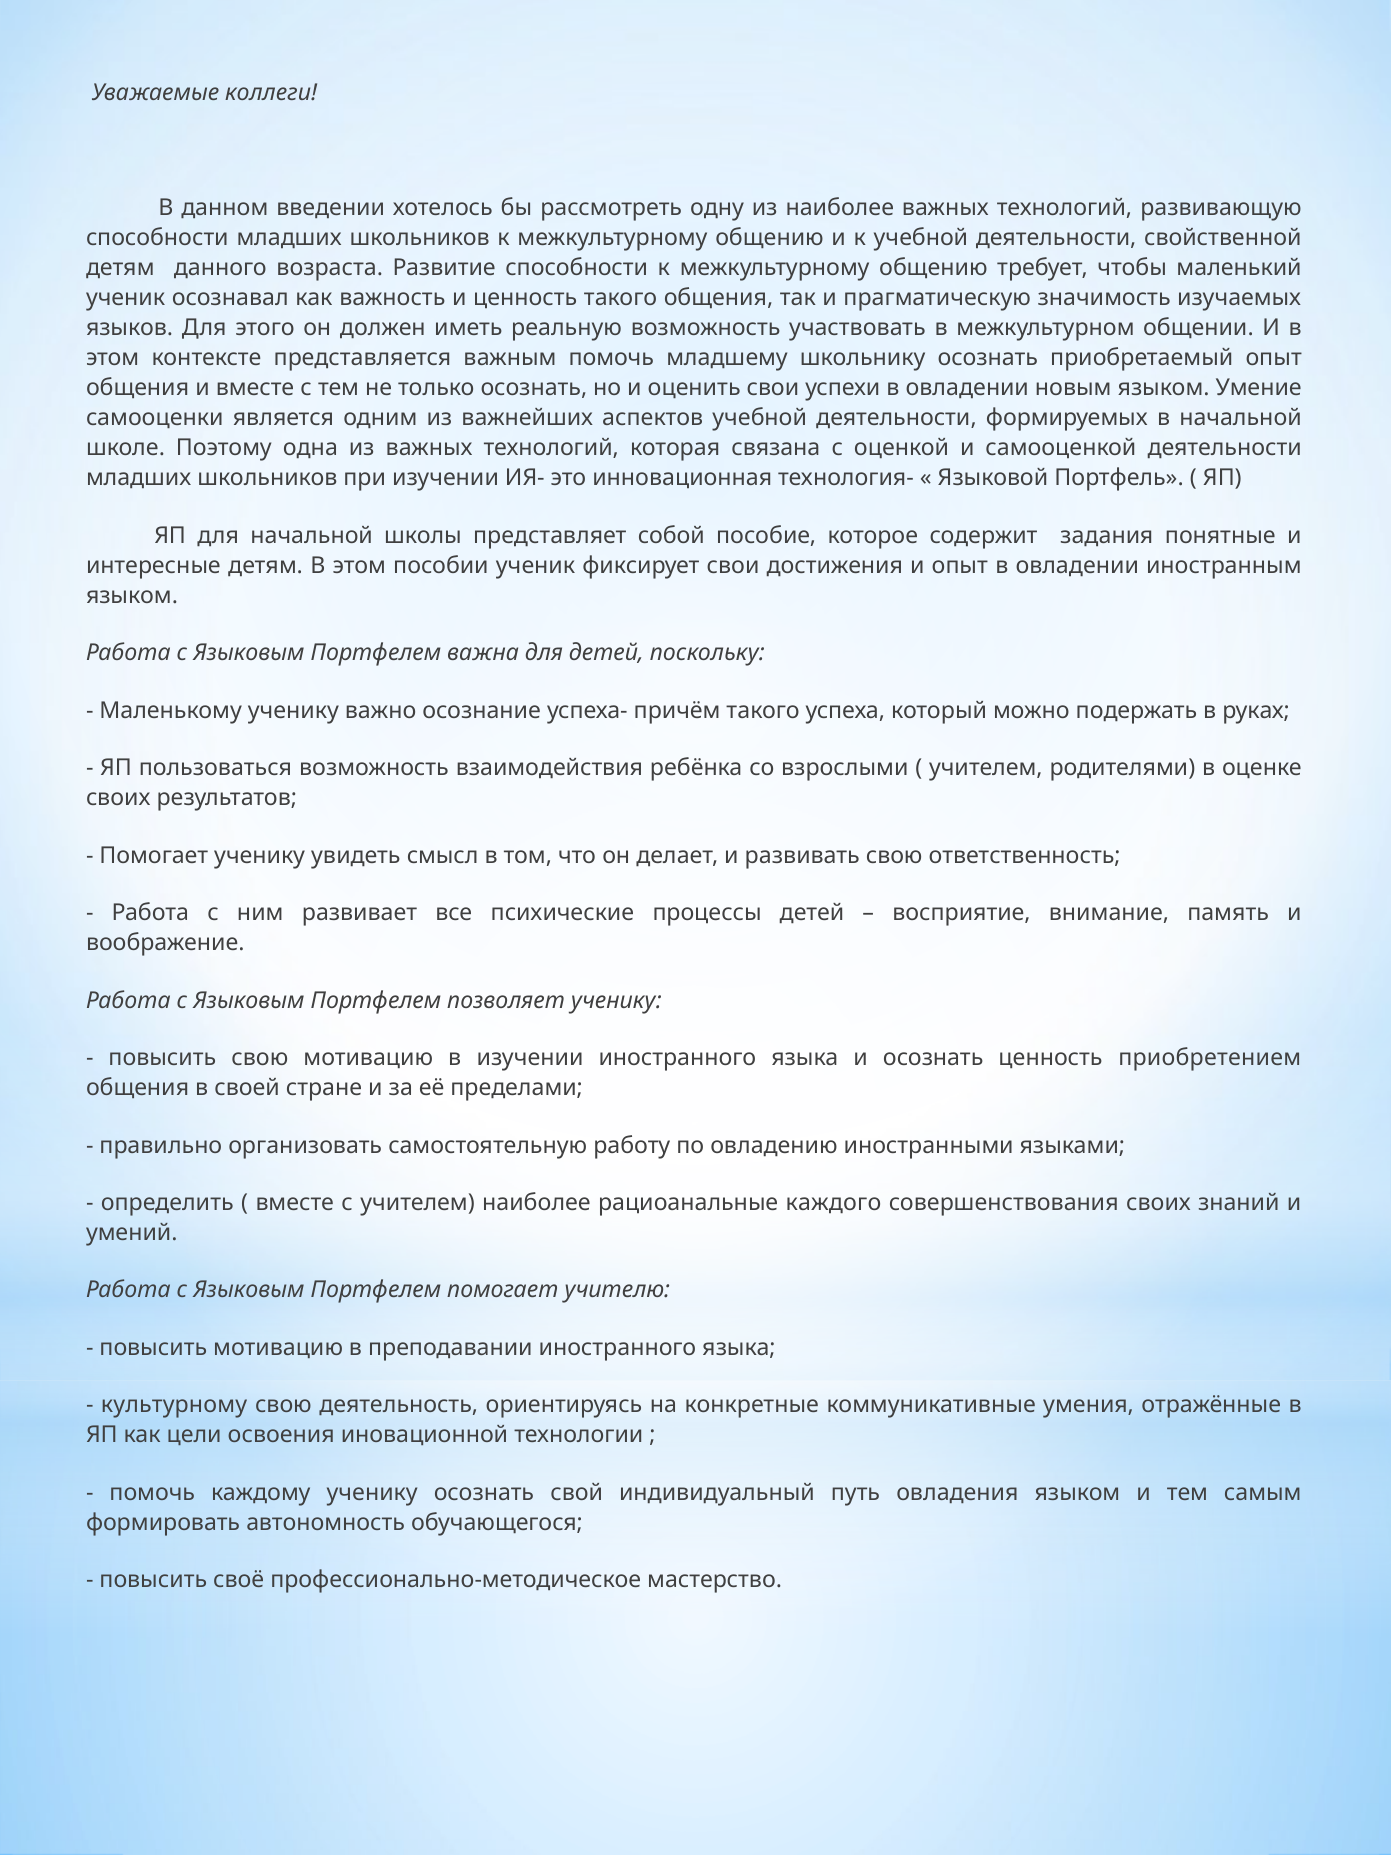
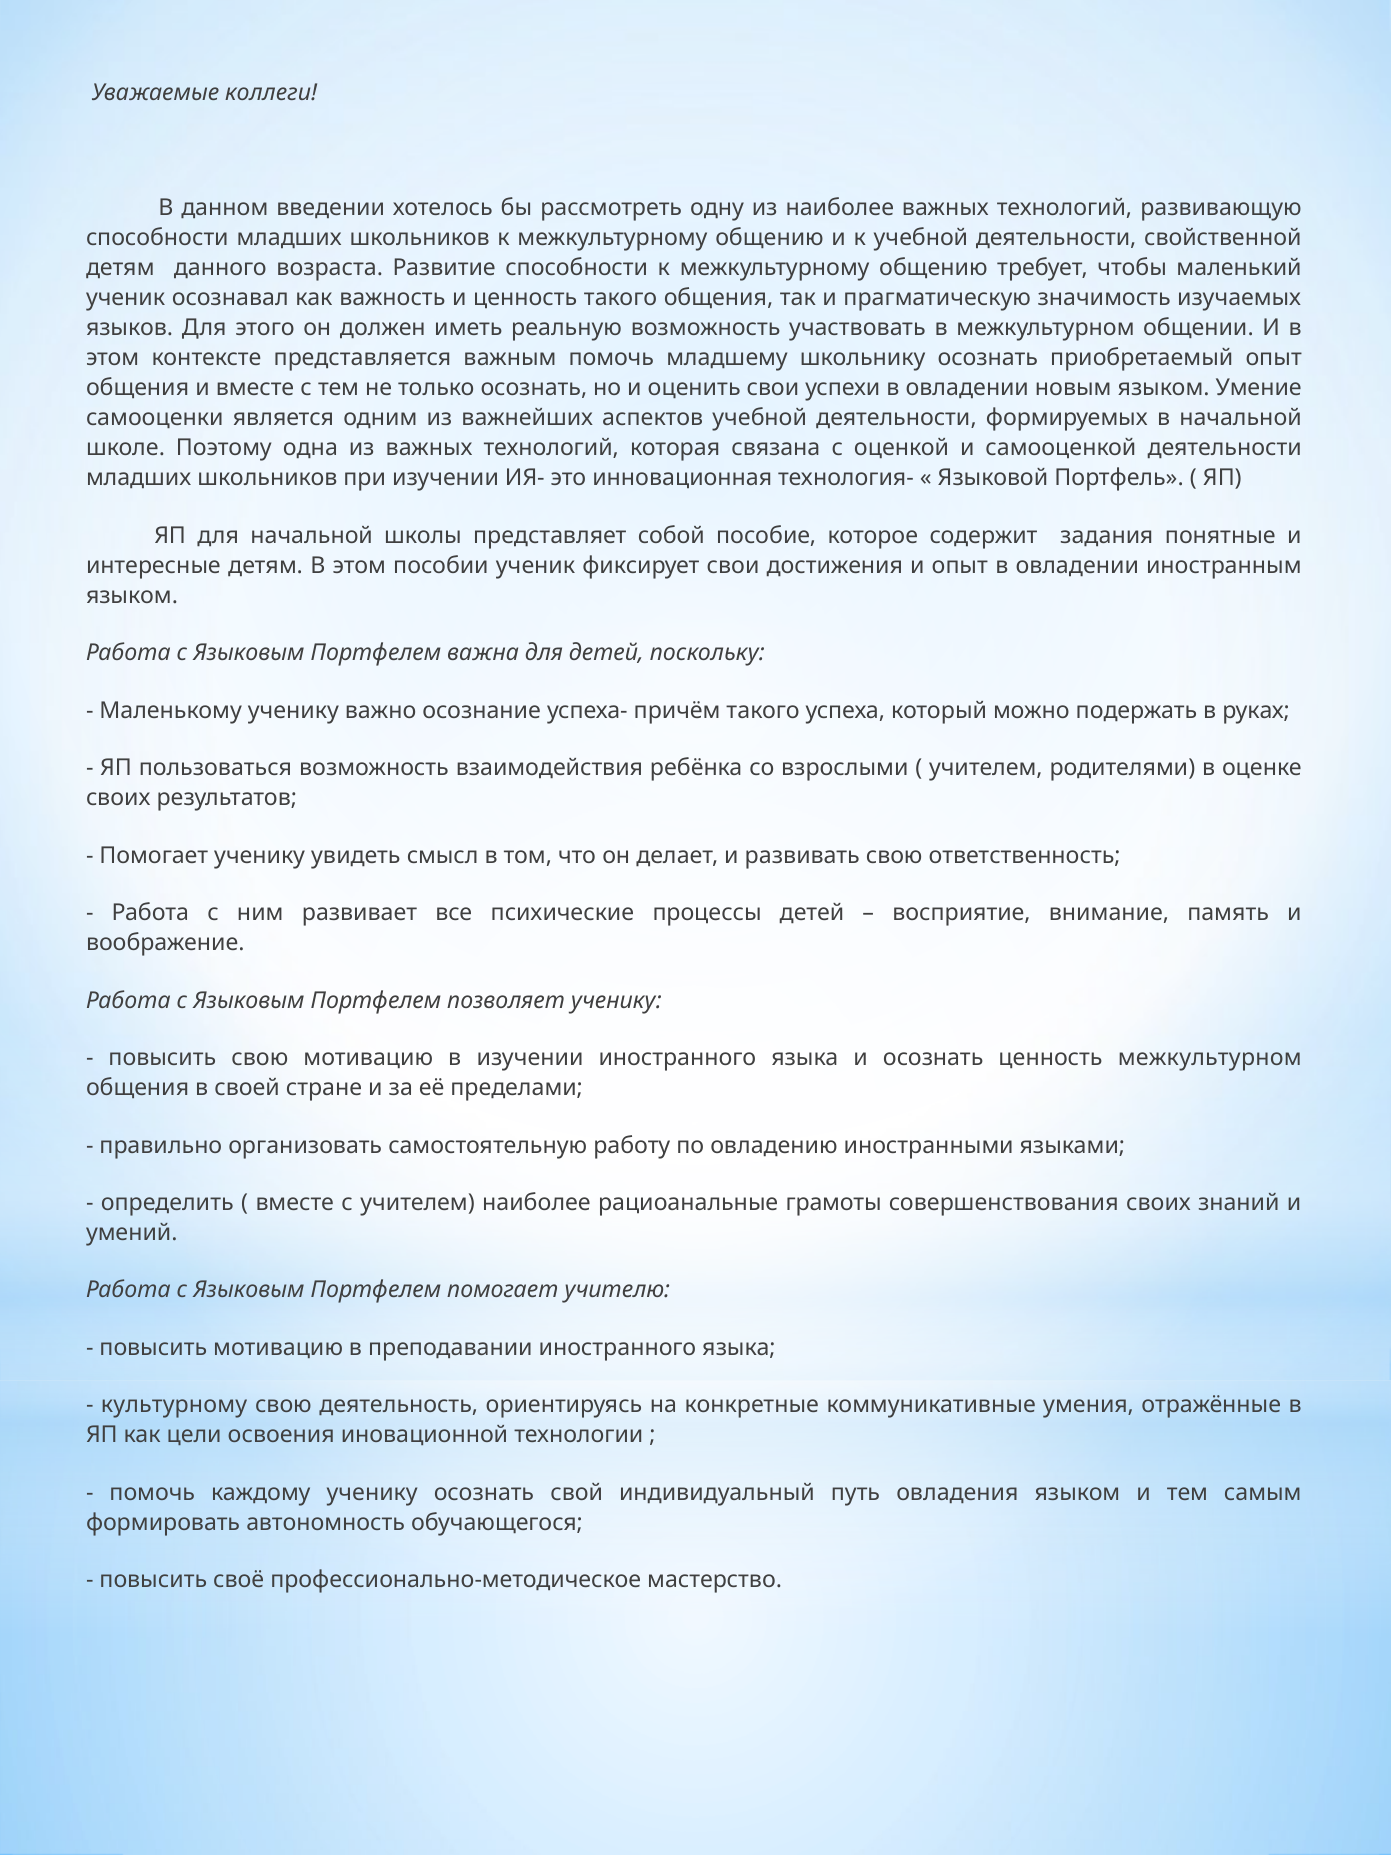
ценность приобретением: приобретением -> межкультурном
каждого: каждого -> грамоты
